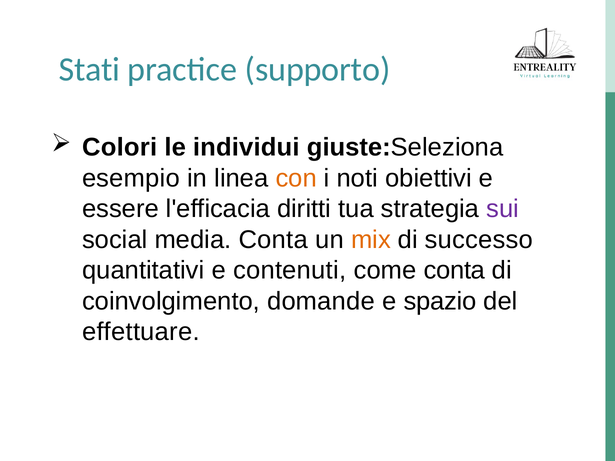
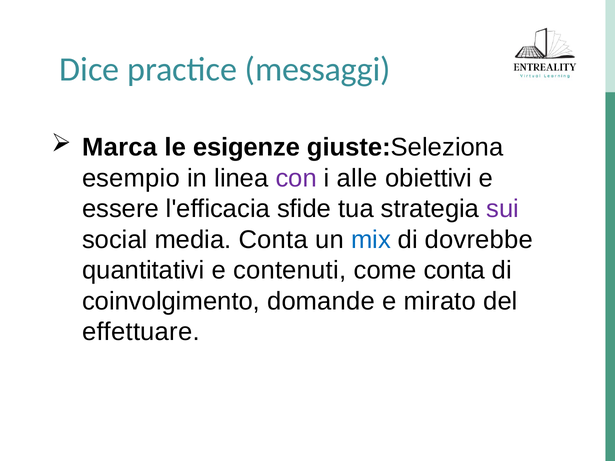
Stati: Stati -> Dice
supporto: supporto -> messaggi
Colori: Colori -> Marca
individui: individui -> esigenze
con colour: orange -> purple
noti: noti -> alle
diritti: diritti -> sfide
mix colour: orange -> blue
successo: successo -> dovrebbe
spazio: spazio -> mirato
